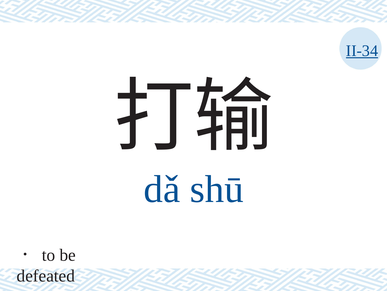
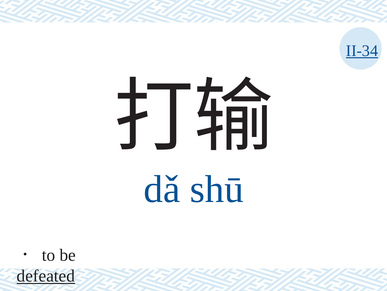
defeated underline: none -> present
